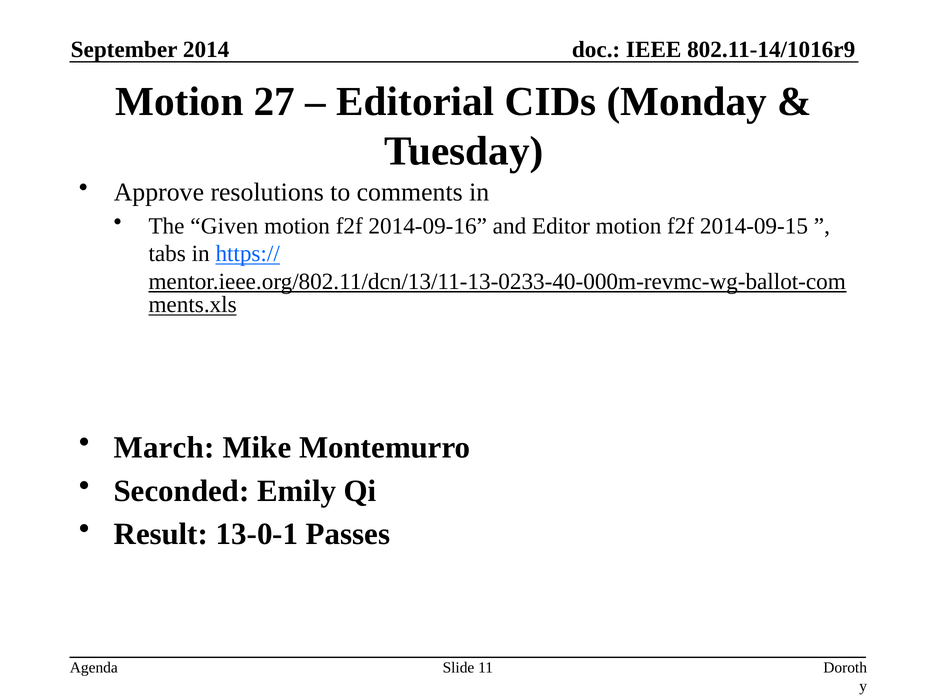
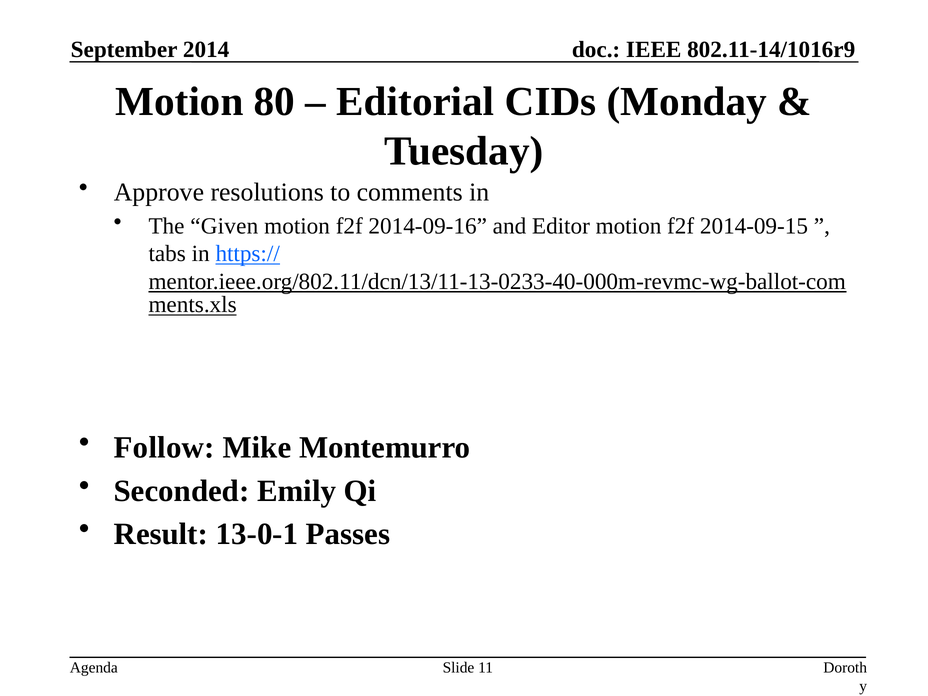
27: 27 -> 80
March: March -> Follow
